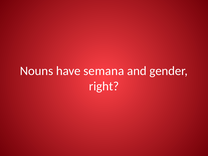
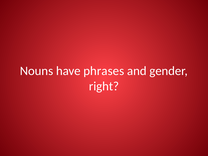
semana: semana -> phrases
